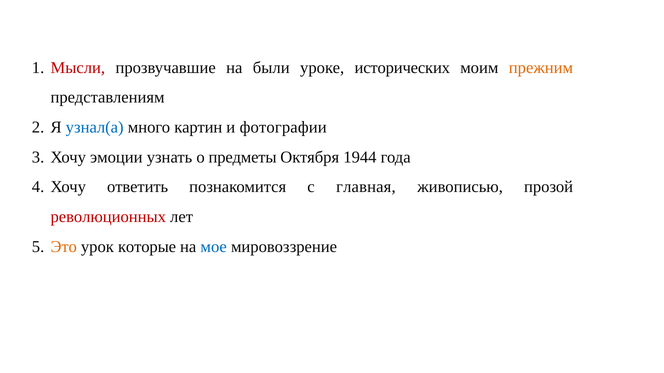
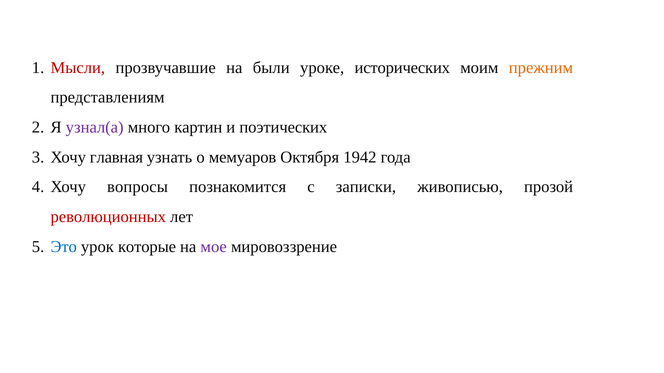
узнал(а colour: blue -> purple
фотографии: фотографии -> поэтических
эмоции: эмоции -> главная
предметы: предметы -> мемуаров
1944: 1944 -> 1942
ответить: ответить -> вопросы
главная: главная -> записки
Это colour: orange -> blue
мое colour: blue -> purple
